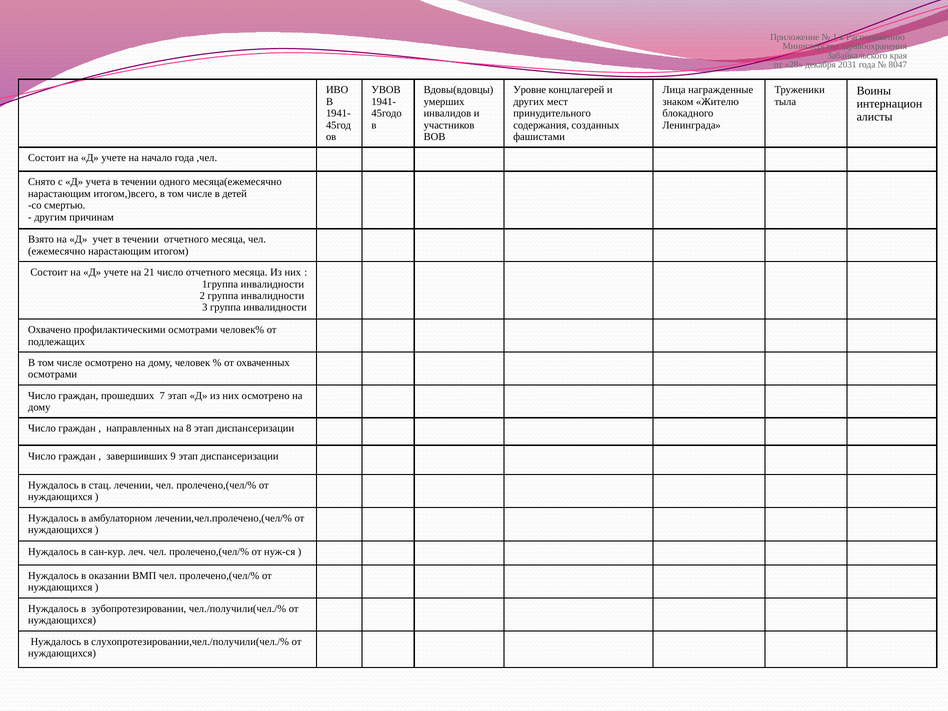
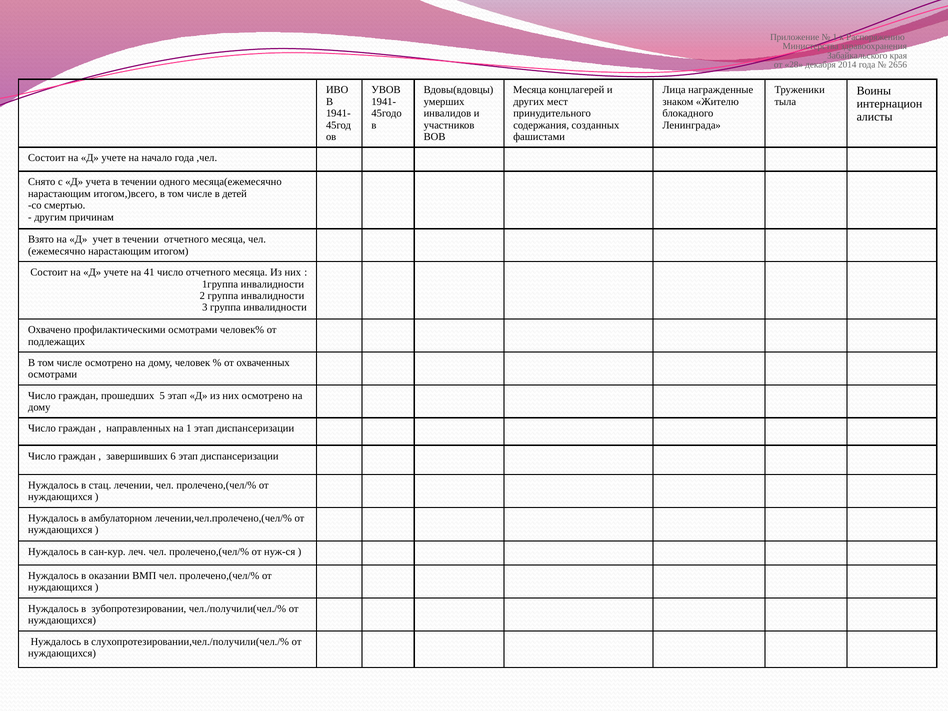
2031: 2031 -> 2014
8047: 8047 -> 2656
Уровне at (530, 90): Уровне -> Месяца
21: 21 -> 41
7: 7 -> 5
на 8: 8 -> 1
9: 9 -> 6
